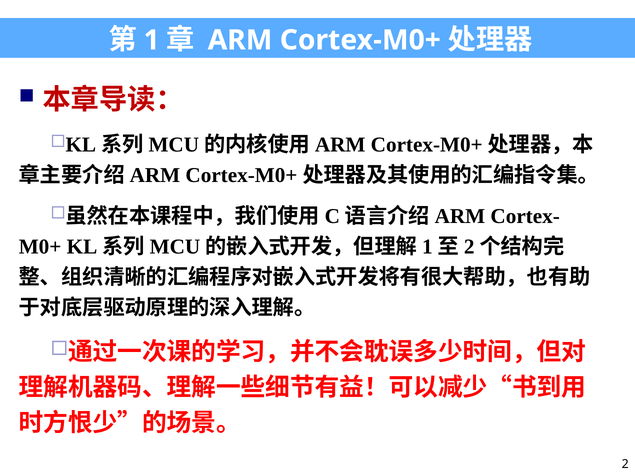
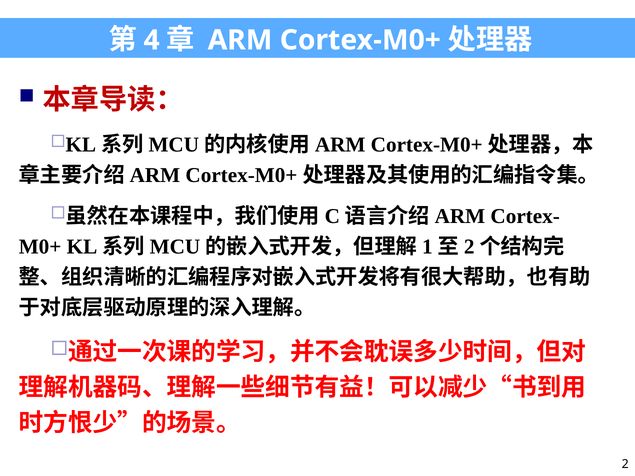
1: 1 -> 4
